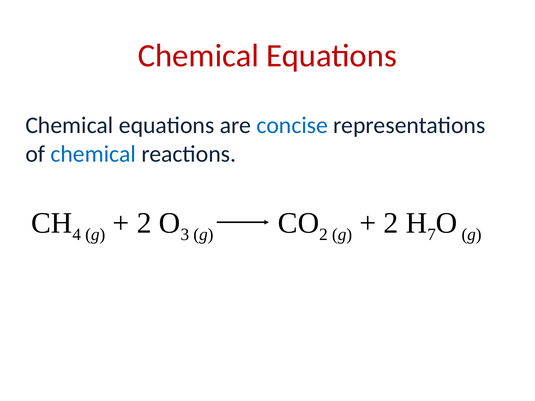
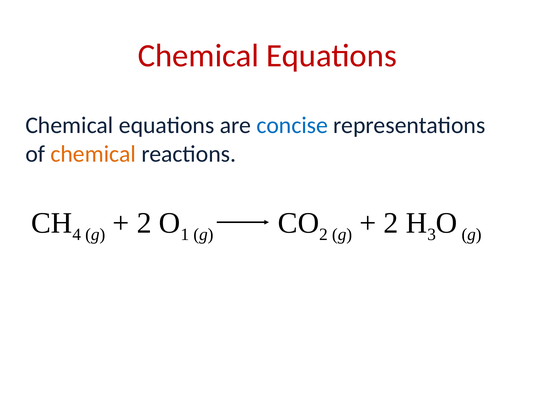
chemical at (93, 154) colour: blue -> orange
3: 3 -> 1
7: 7 -> 3
